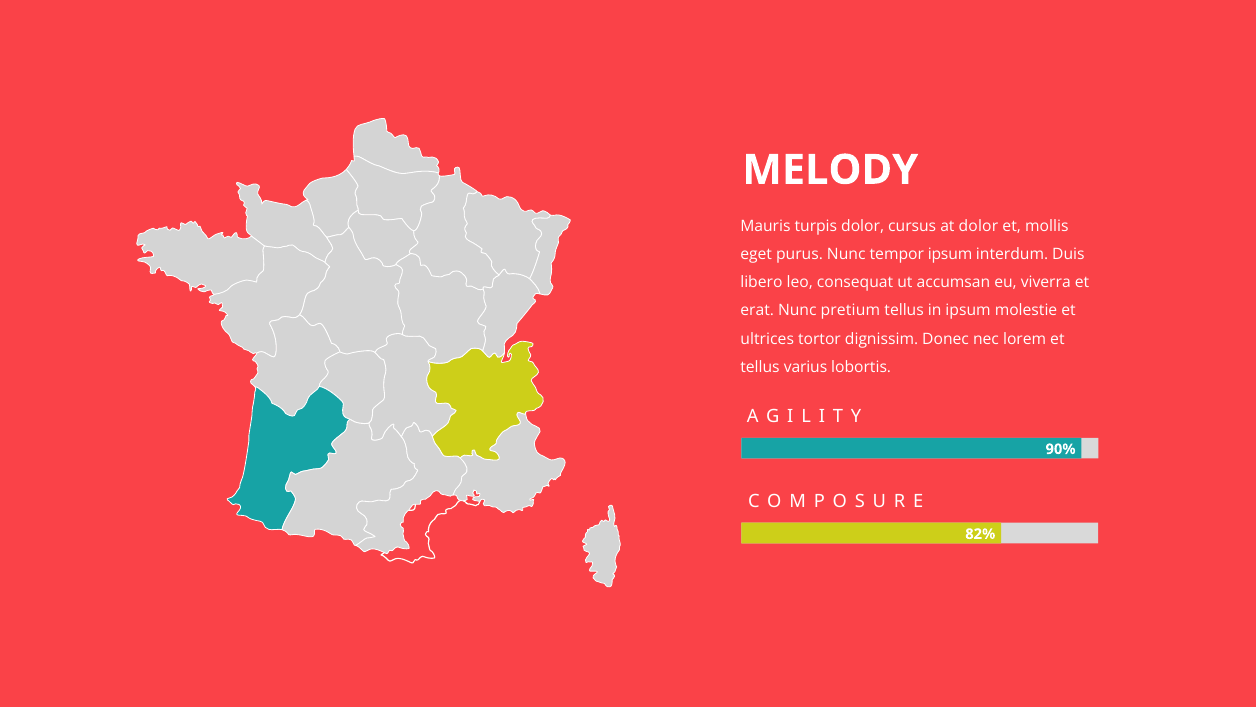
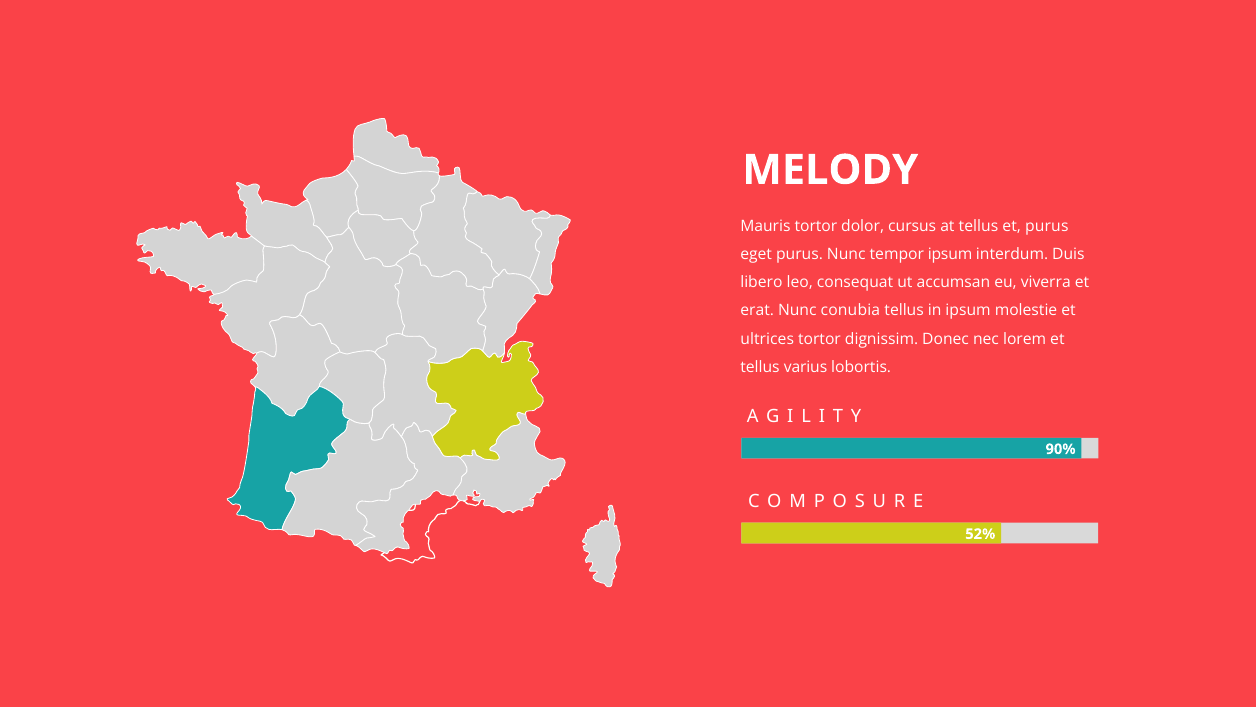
Mauris turpis: turpis -> tortor
at dolor: dolor -> tellus
et mollis: mollis -> purus
pretium: pretium -> conubia
82%: 82% -> 52%
